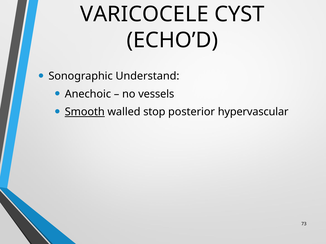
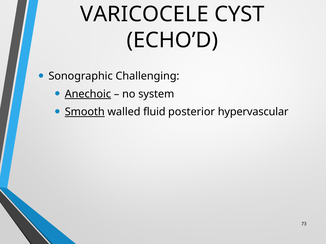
Understand: Understand -> Challenging
Anechoic underline: none -> present
vessels: vessels -> system
stop: stop -> fluid
